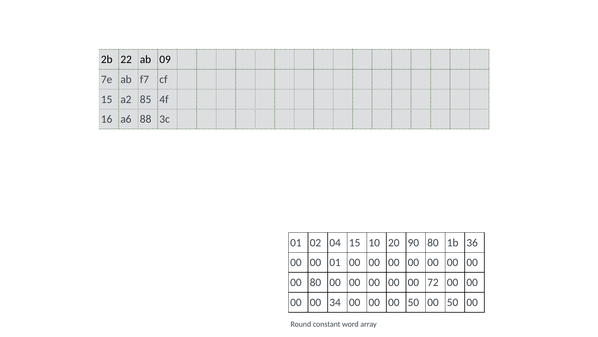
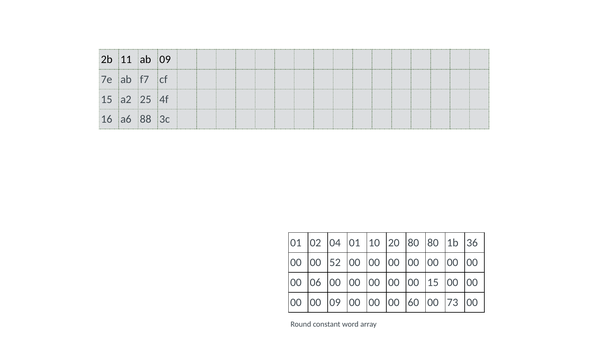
22: 22 -> 11
85: 85 -> 25
04 15: 15 -> 01
20 90: 90 -> 80
00 01: 01 -> 52
00 80: 80 -> 06
00 72: 72 -> 15
00 34: 34 -> 09
00 00 50: 50 -> 60
50 at (453, 302): 50 -> 73
